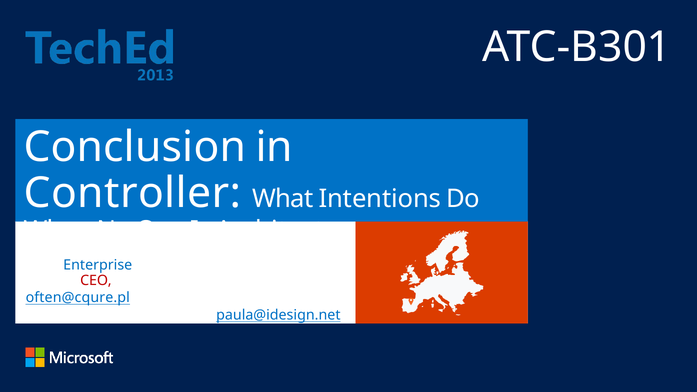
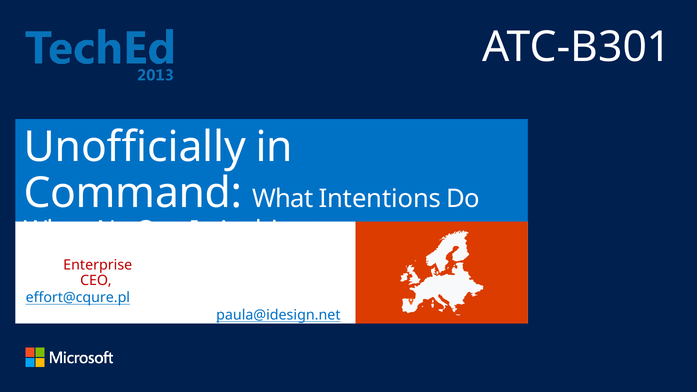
Conclusion: Conclusion -> Unofficially
Controller: Controller -> Command
Enterprise colour: blue -> red
often@cqure.pl: often@cqure.pl -> effort@cqure.pl
